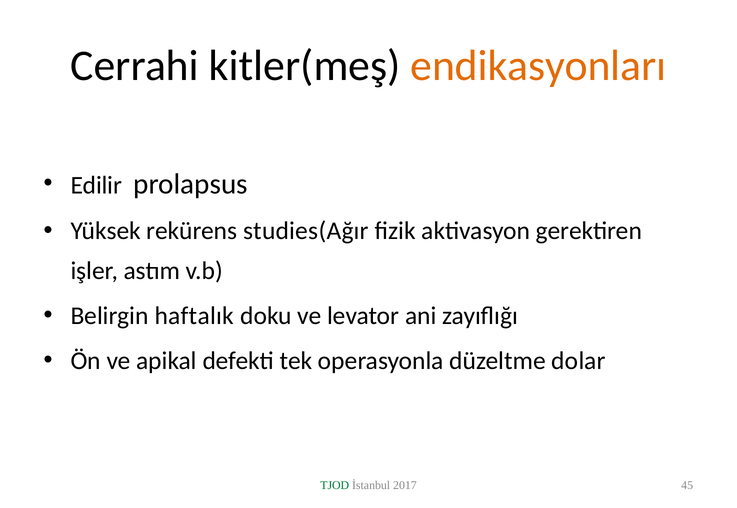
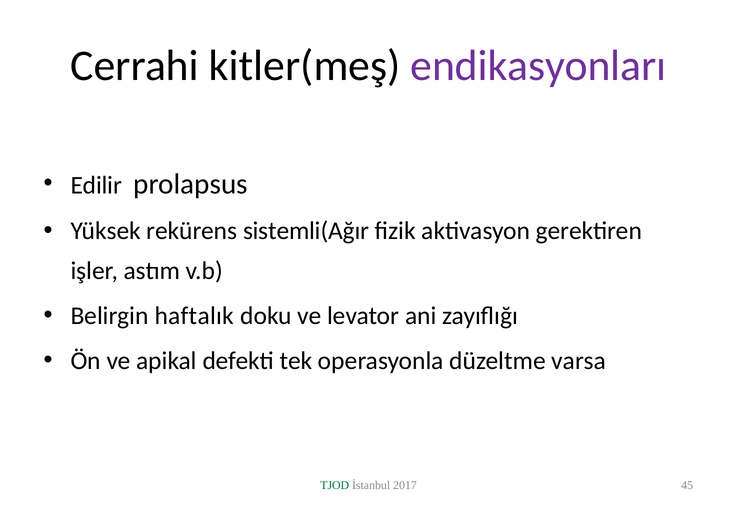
endikasyonları colour: orange -> purple
studies(Ağır: studies(Ağır -> sistemli(Ağır
dolar: dolar -> varsa
